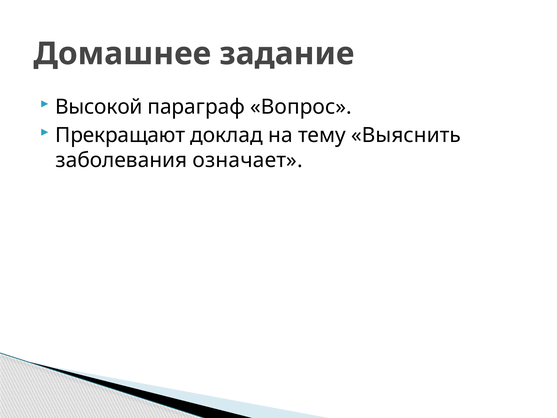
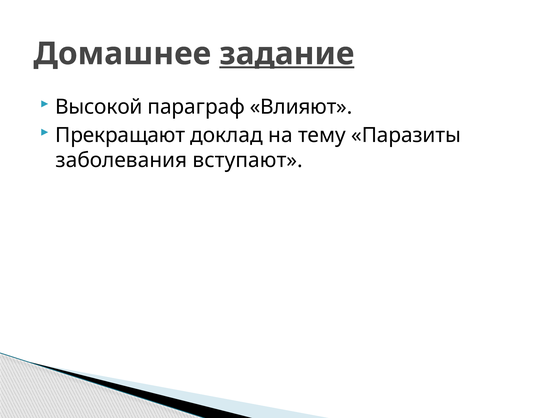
задание underline: none -> present
Вопрос: Вопрос -> Влияют
Выяснить: Выяснить -> Паразиты
означает: означает -> вступают
